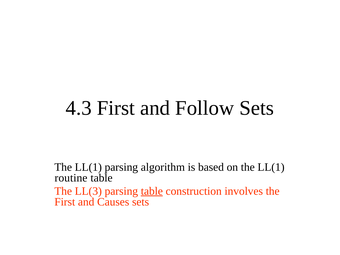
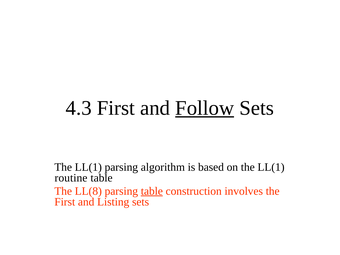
Follow underline: none -> present
LL(3: LL(3 -> LL(8
Causes: Causes -> Listing
